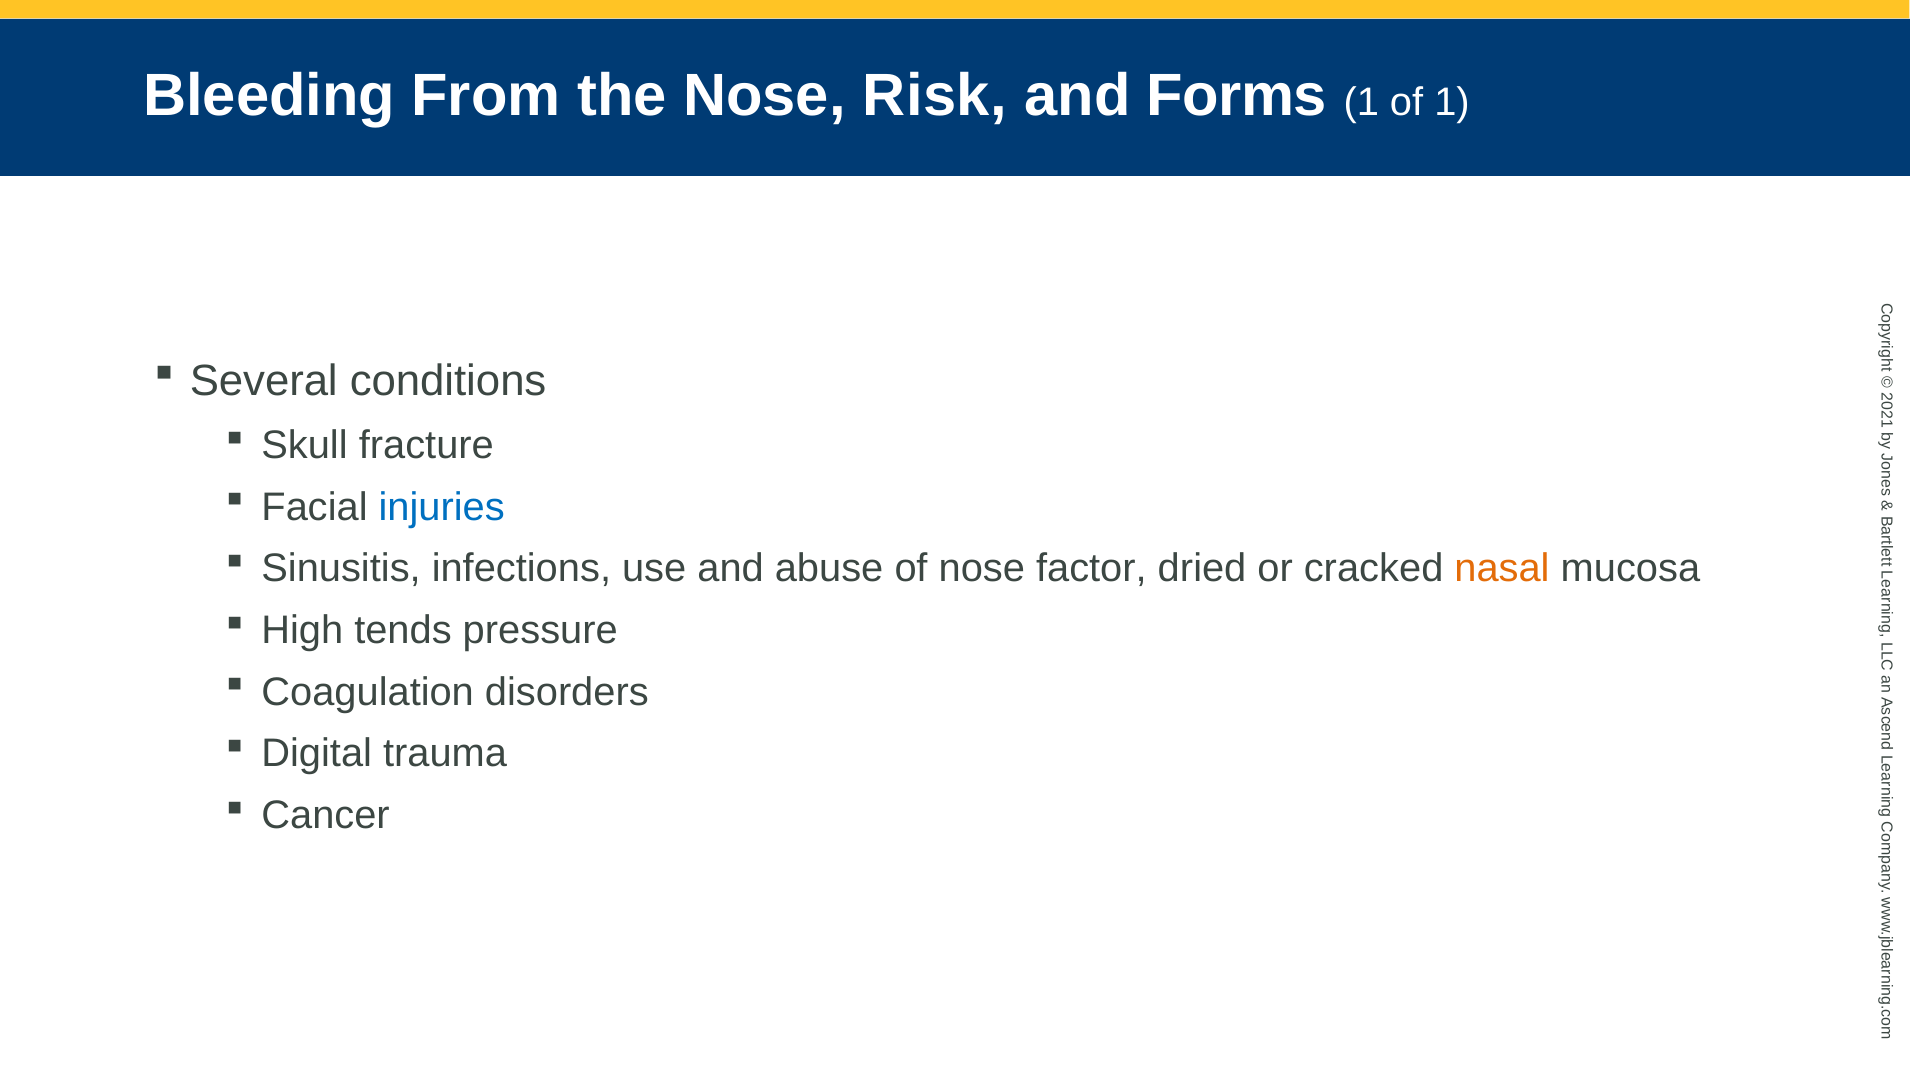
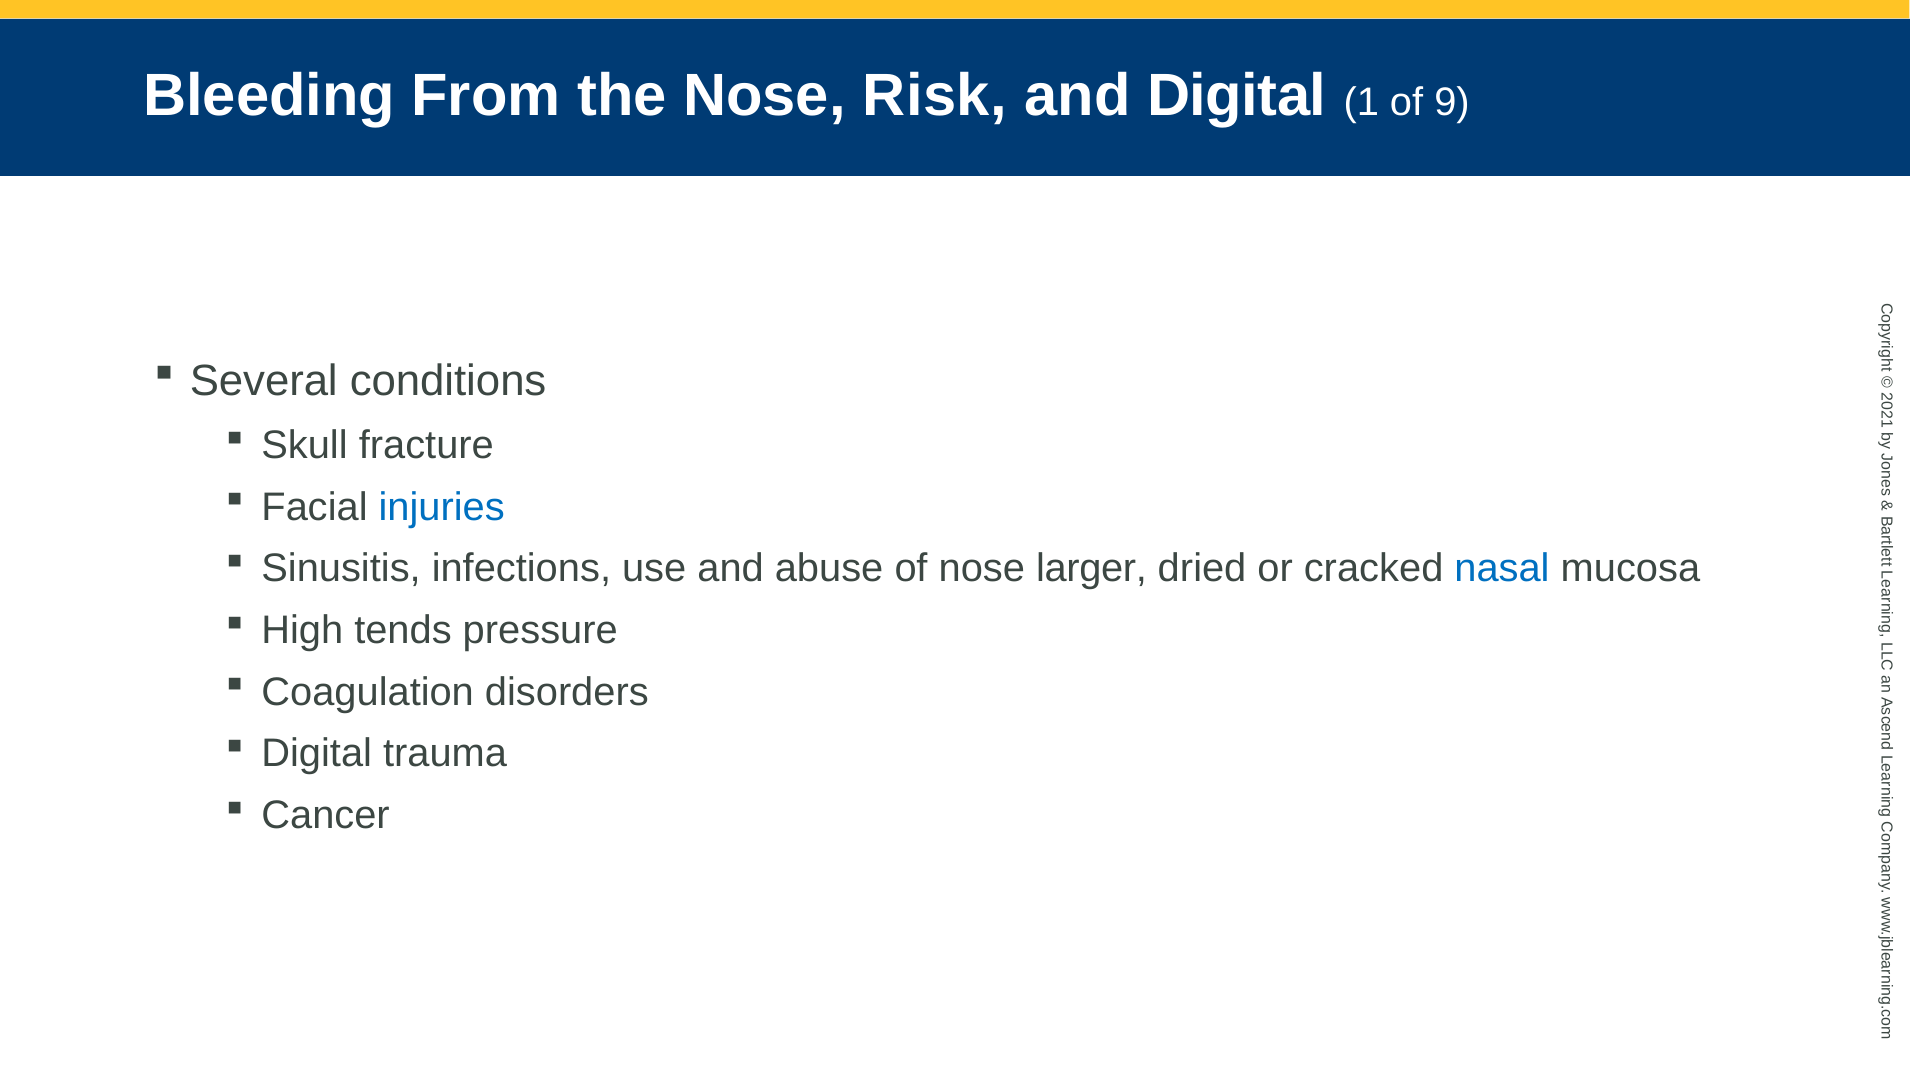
and Forms: Forms -> Digital
of 1: 1 -> 9
factor: factor -> larger
nasal colour: orange -> blue
